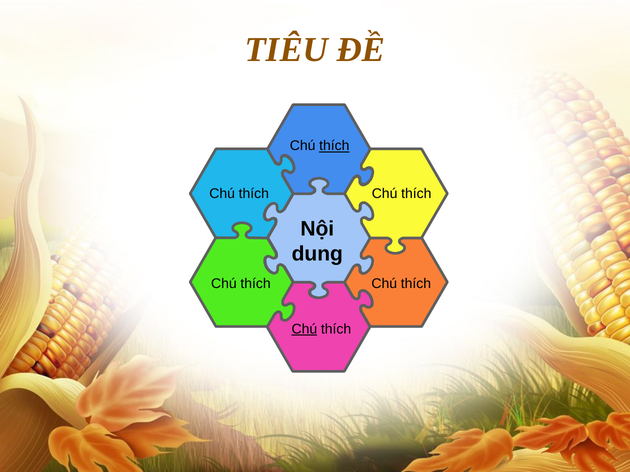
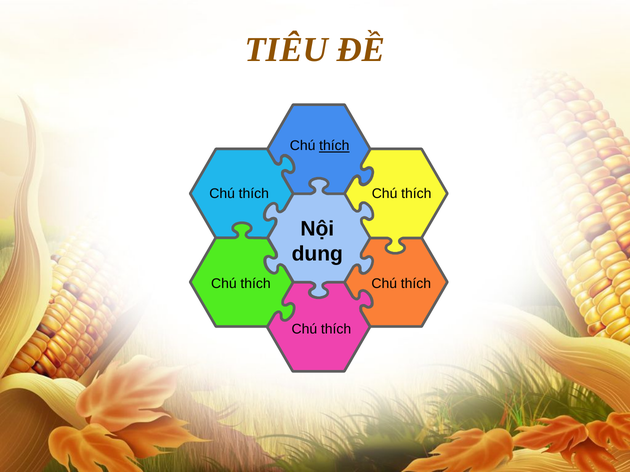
Chú at (304, 329) underline: present -> none
